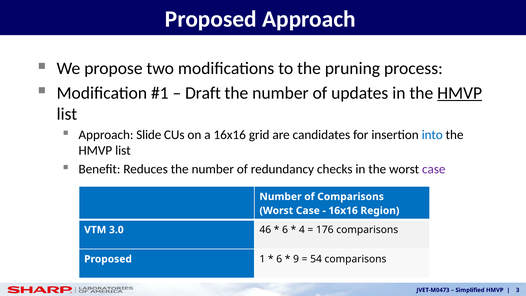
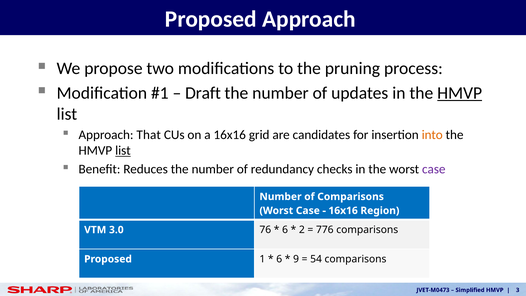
Slide: Slide -> That
into colour: blue -> orange
list at (123, 151) underline: none -> present
46: 46 -> 76
4: 4 -> 2
176: 176 -> 776
